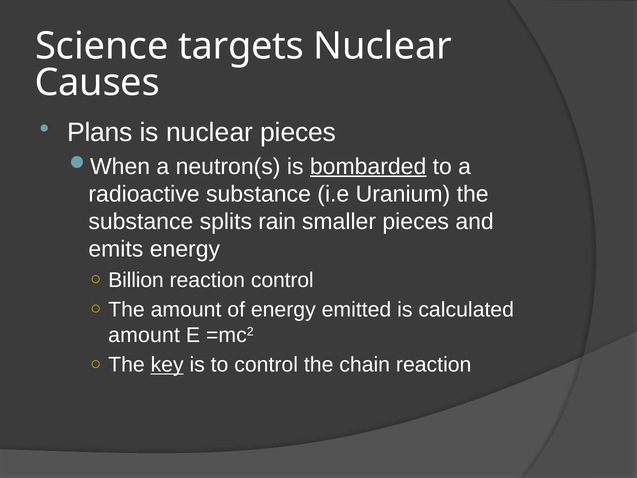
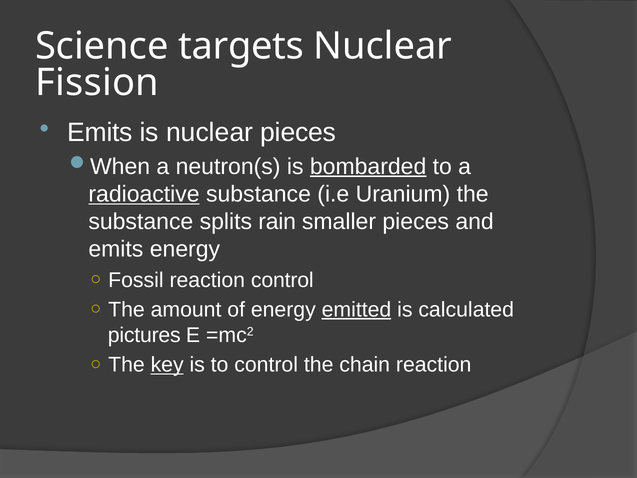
Causes: Causes -> Fission
Plans at (100, 132): Plans -> Emits
radioactive underline: none -> present
Billion: Billion -> Fossil
emitted underline: none -> present
amount at (144, 335): amount -> pictures
